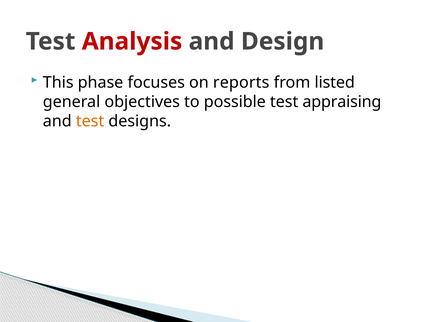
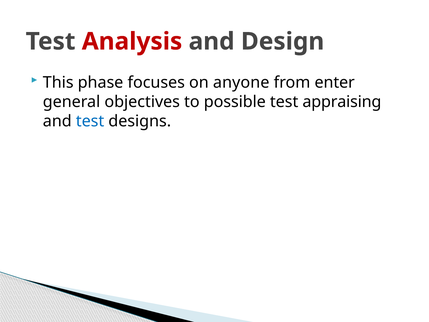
reports: reports -> anyone
listed: listed -> enter
test at (90, 121) colour: orange -> blue
